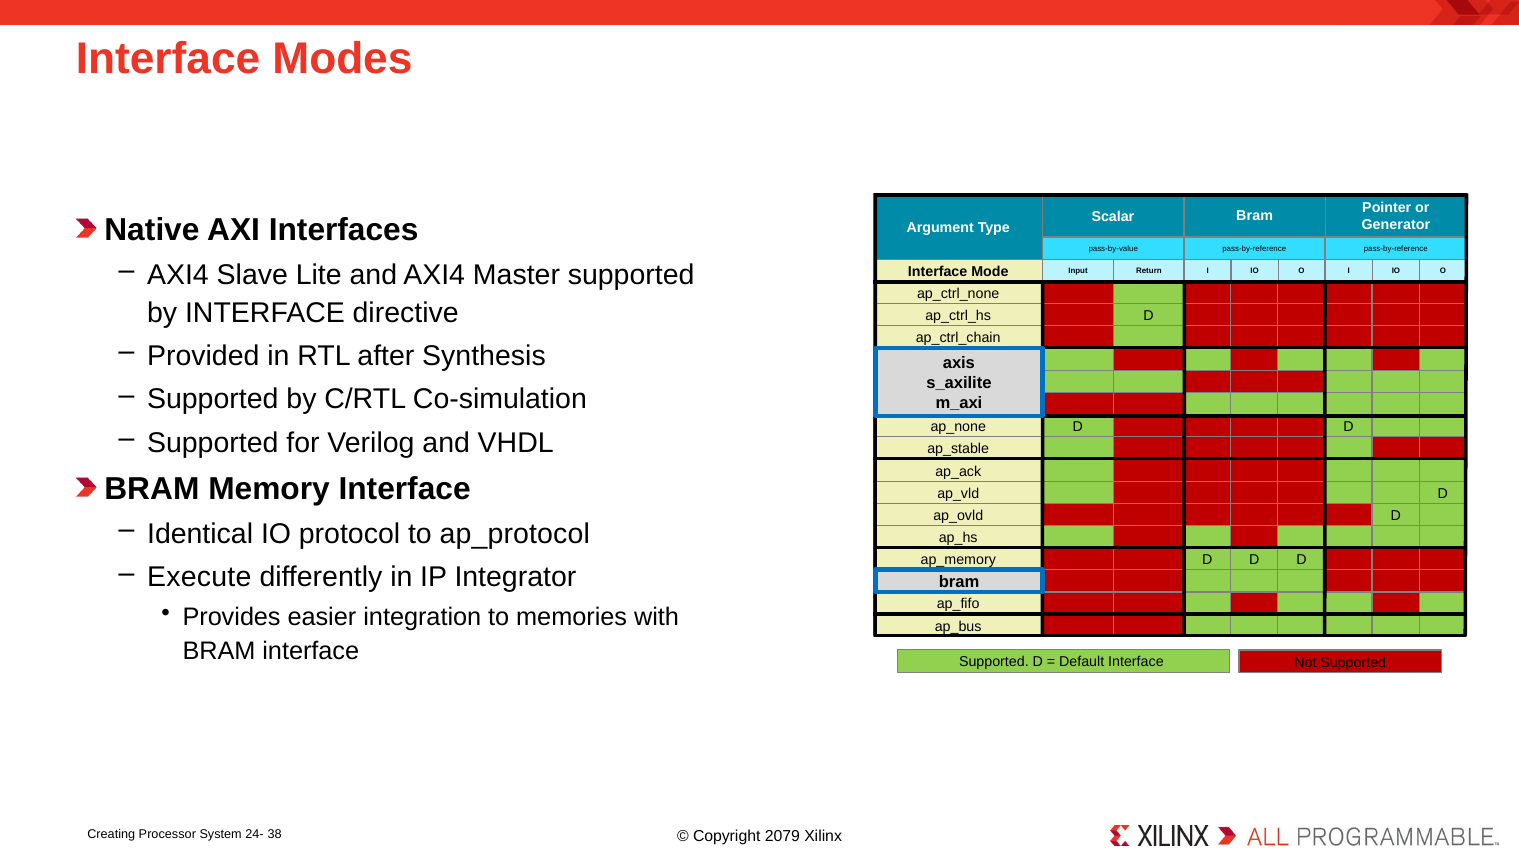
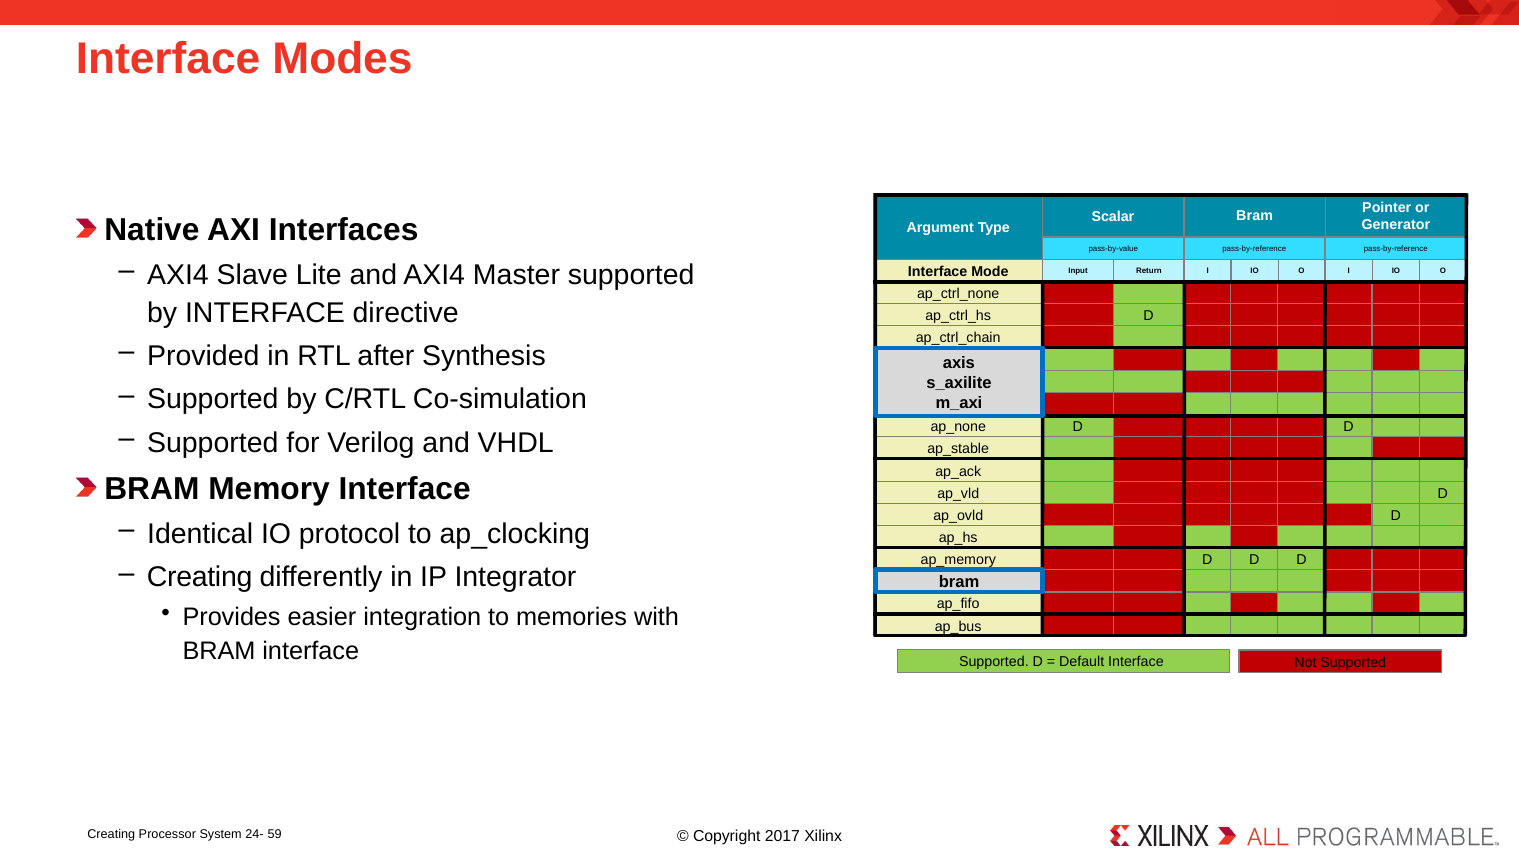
ap_protocol: ap_protocol -> ap_clocking
Execute at (199, 577): Execute -> Creating
38: 38 -> 59
2079: 2079 -> 2017
